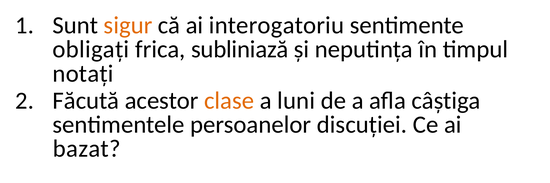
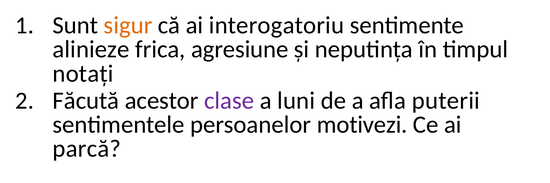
obligați: obligați -> alinieze
subliniază: subliniază -> agresiune
clase colour: orange -> purple
câștiga: câștiga -> puterii
discuției: discuției -> motivezi
bazat: bazat -> parcă
